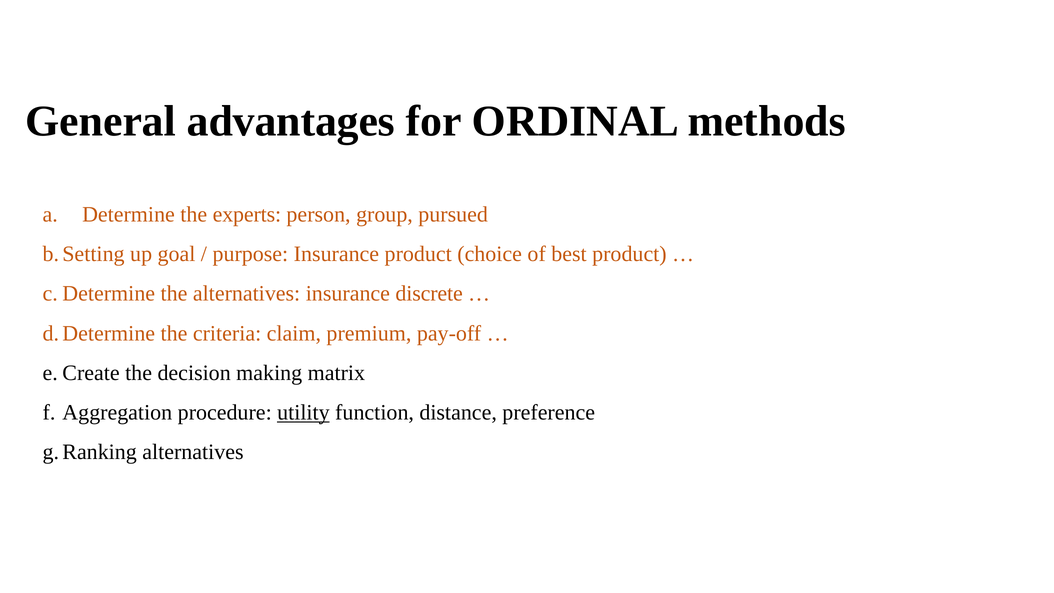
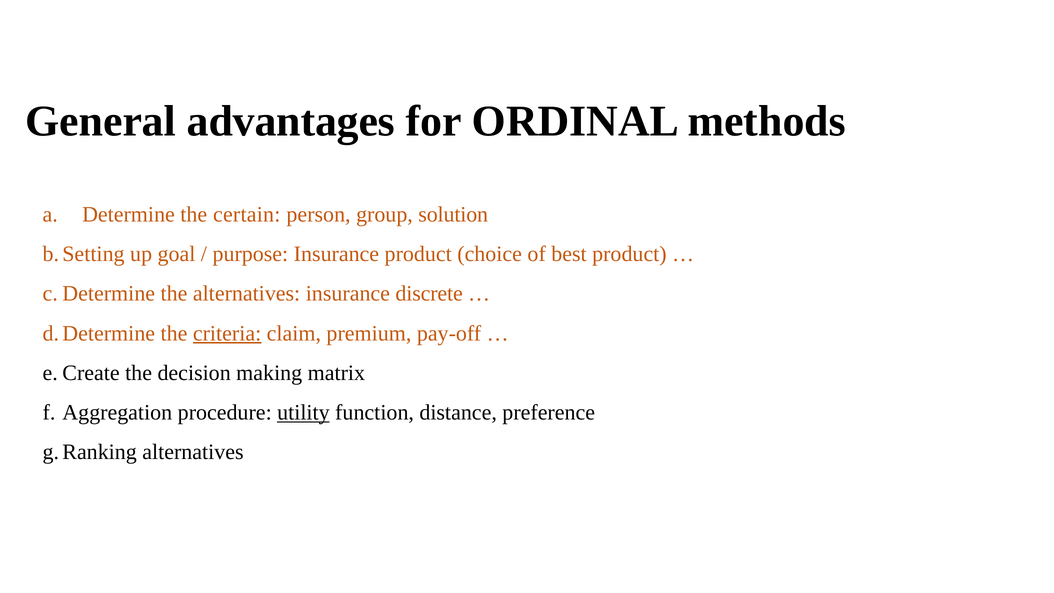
experts: experts -> certain
pursued: pursued -> solution
criteria underline: none -> present
